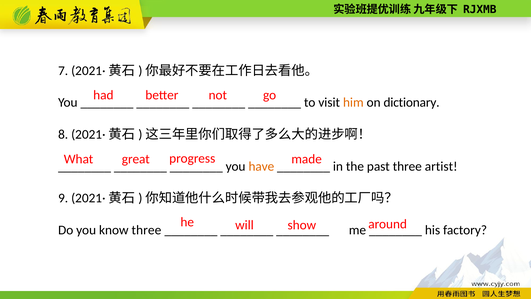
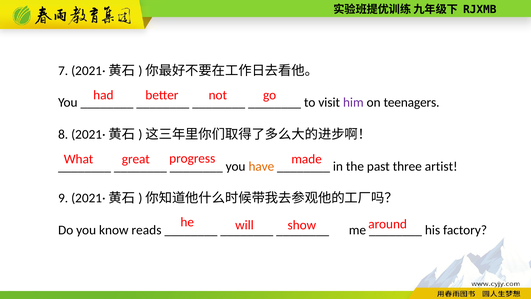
him colour: orange -> purple
dictionary: dictionary -> teenagers
know three: three -> reads
